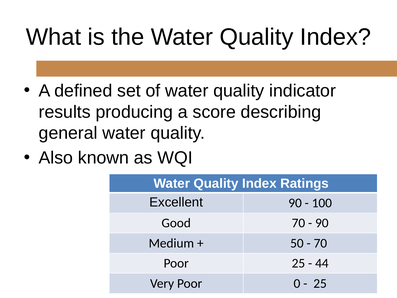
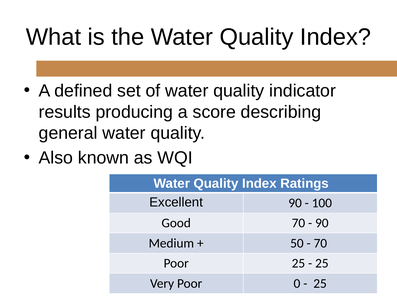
44 at (322, 263): 44 -> 25
